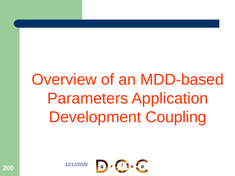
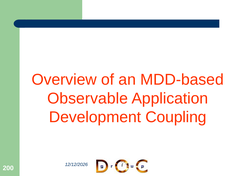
Parameters: Parameters -> Observable
